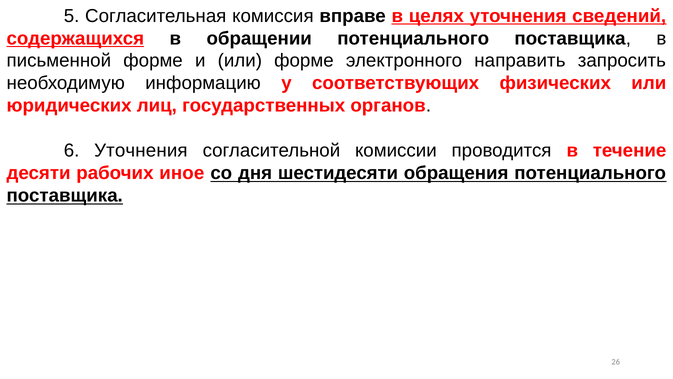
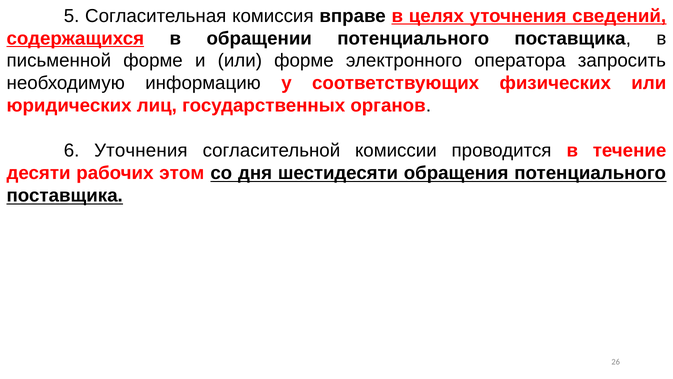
направить: направить -> оператора
иное: иное -> этом
